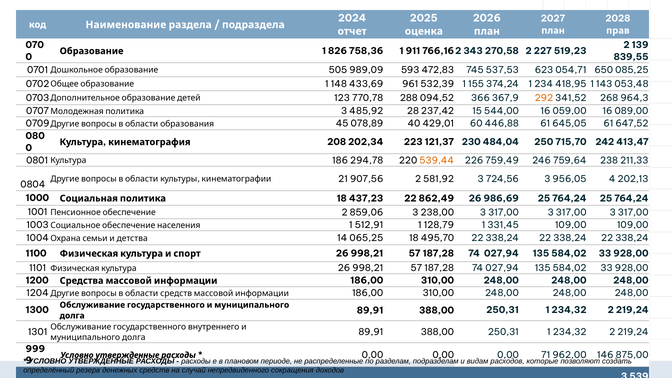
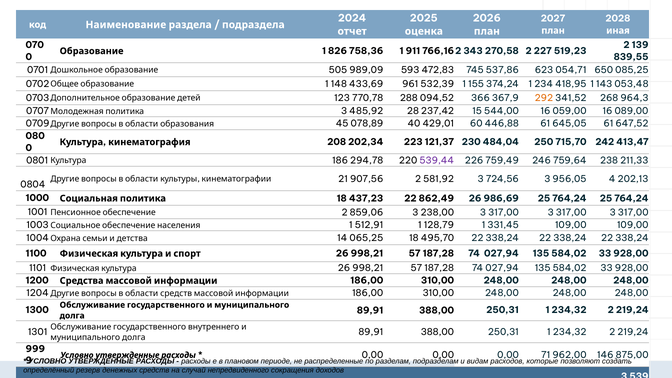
прав: прав -> иная
537,53: 537,53 -> 537,86
539,44 colour: orange -> purple
